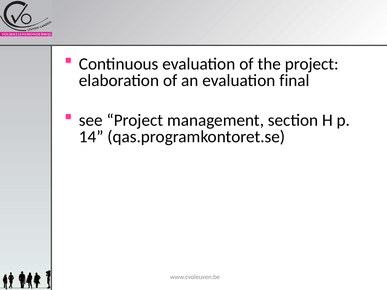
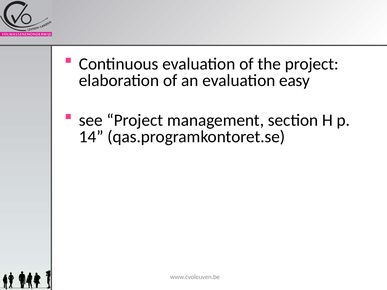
final: final -> easy
